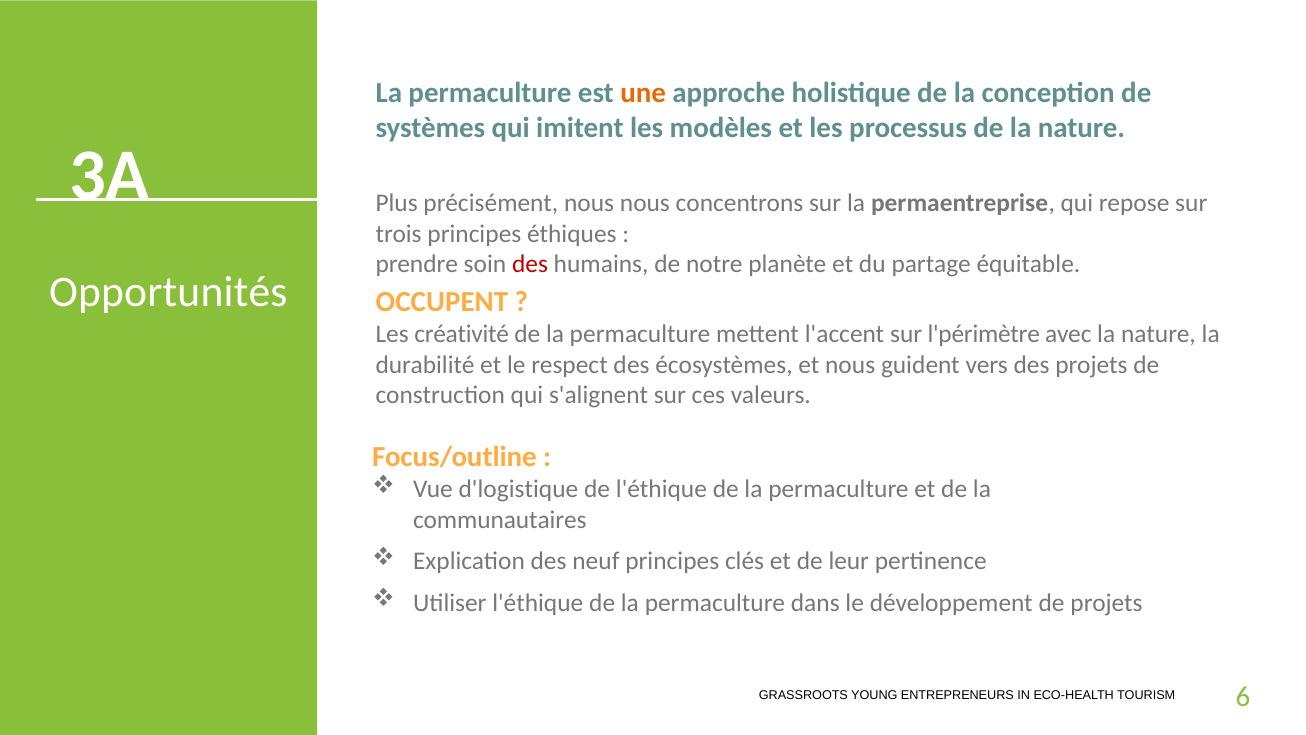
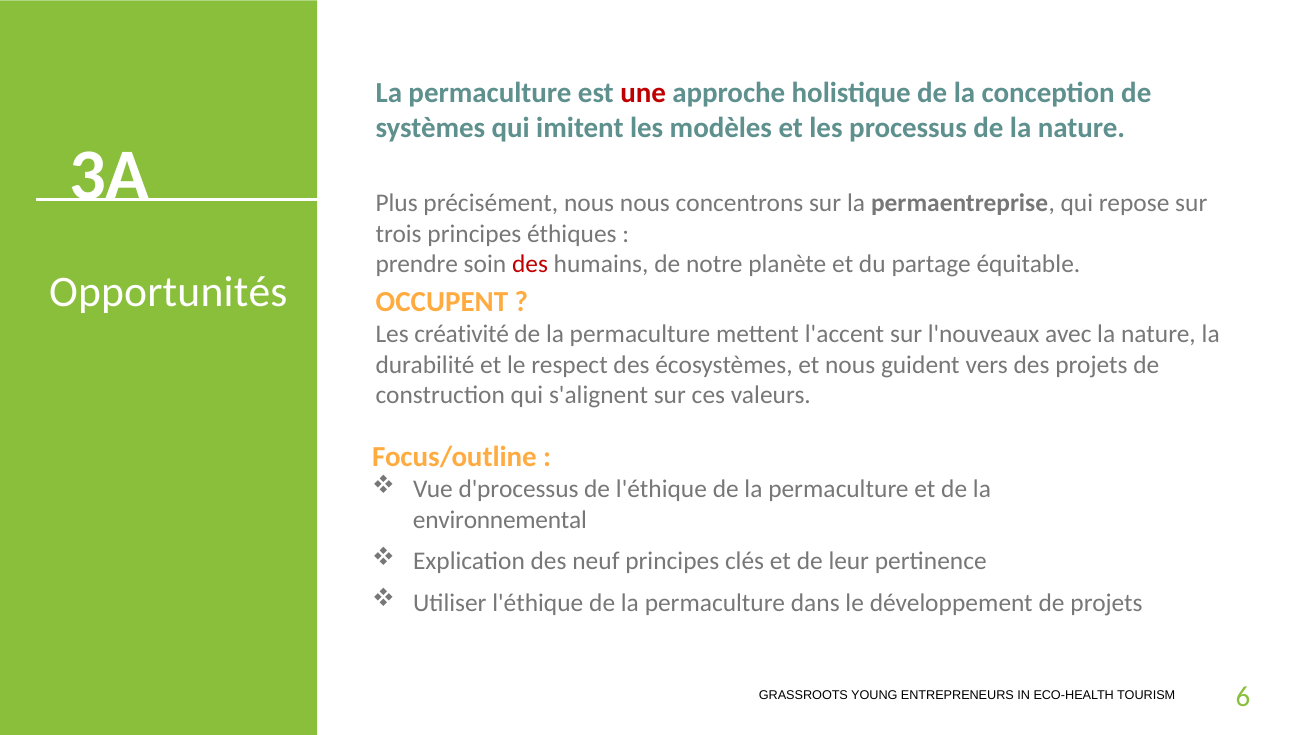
une colour: orange -> red
l'périmètre: l'périmètre -> l'nouveaux
d'logistique: d'logistique -> d'processus
communautaires: communautaires -> environnemental
